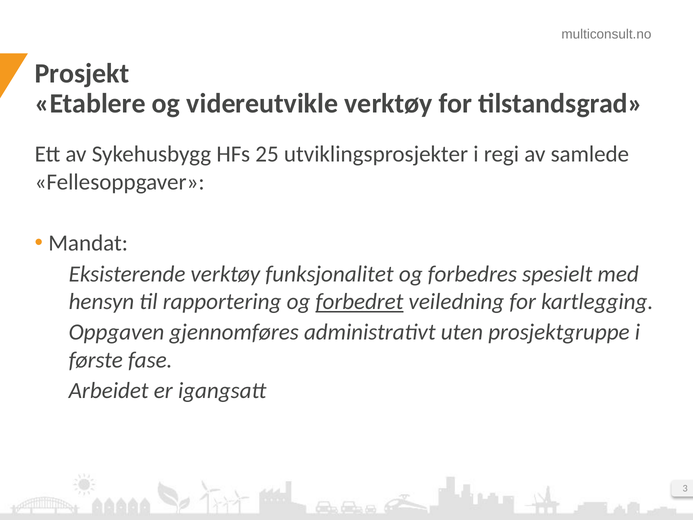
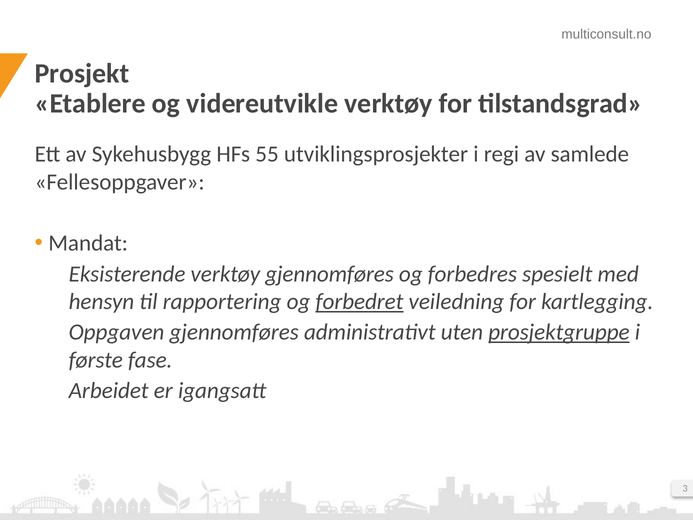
25: 25 -> 55
verktøy funksjonalitet: funksjonalitet -> gjennomføres
prosjektgruppe underline: none -> present
